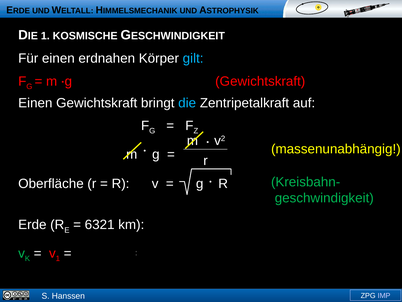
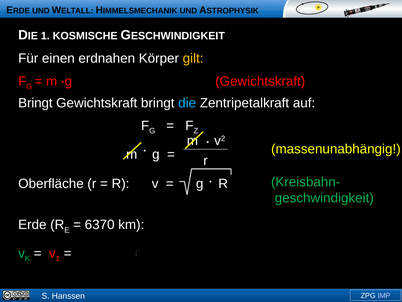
gilt colour: light blue -> yellow
Einen at (35, 103): Einen -> Bringt
6321: 6321 -> 6370
